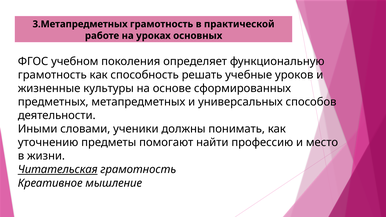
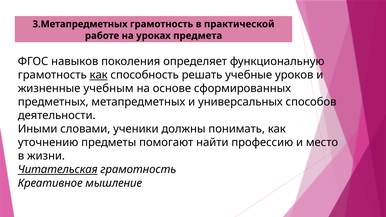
основных: основных -> предмета
учебном: учебном -> навыков
как at (99, 75) underline: none -> present
культуры: культуры -> учебным
